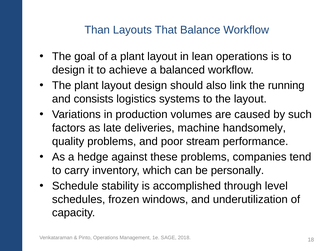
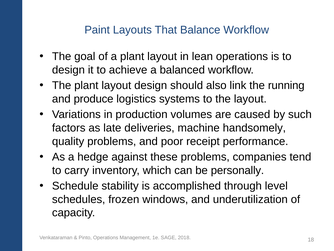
Than: Than -> Paint
consists: consists -> produce
stream: stream -> receipt
